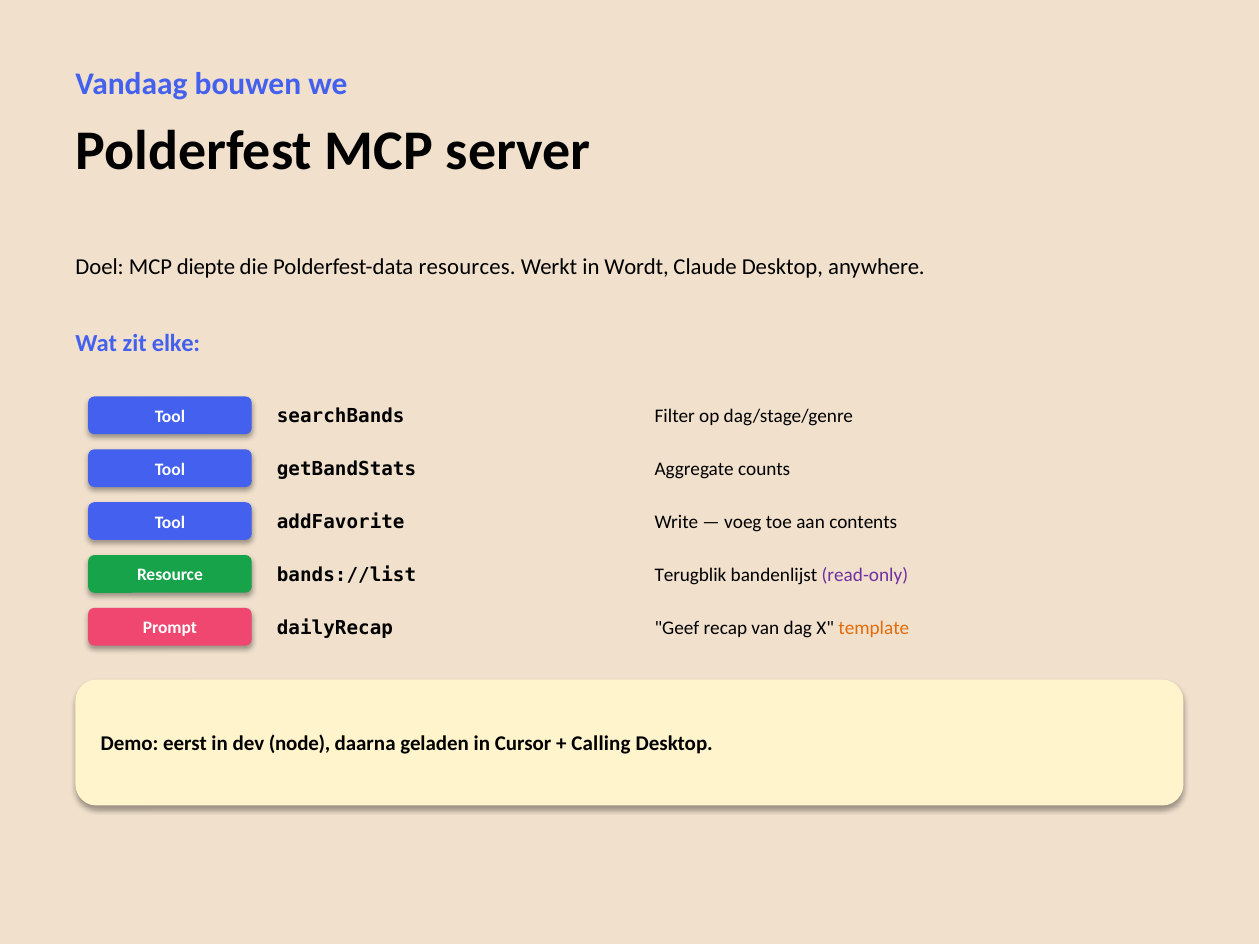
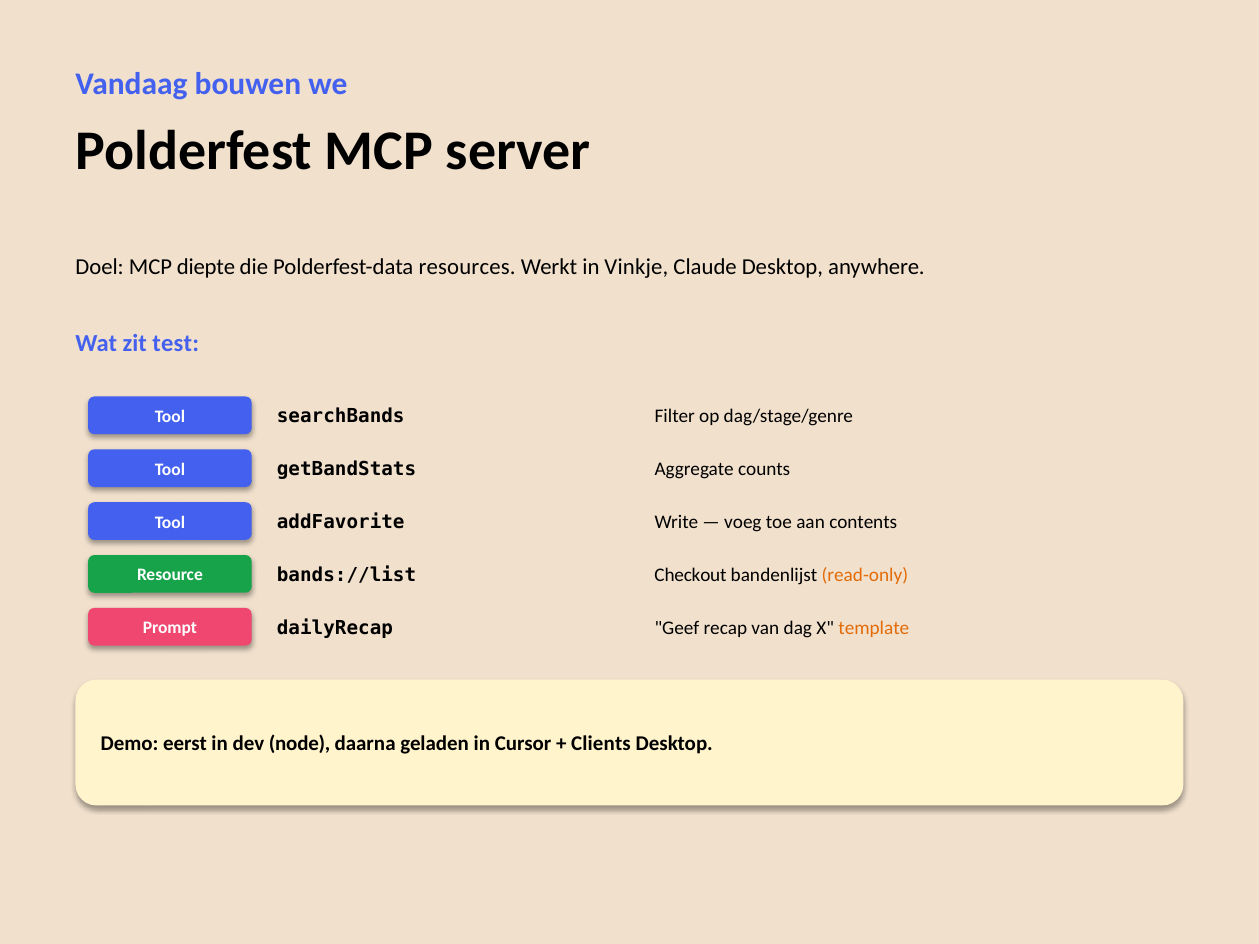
Wordt: Wordt -> Vinkje
elke: elke -> test
Terugblik: Terugblik -> Checkout
read-only colour: purple -> orange
Calling: Calling -> Clients
